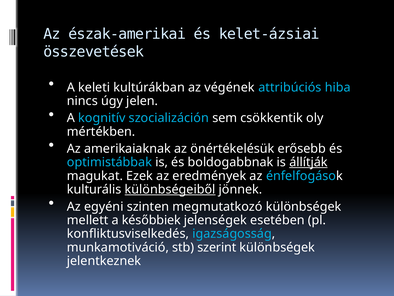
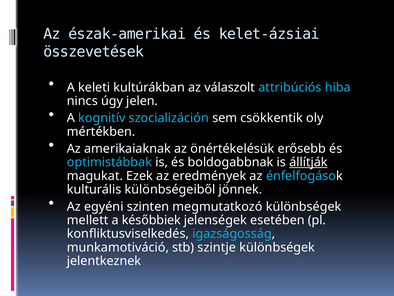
végének: végének -> válaszolt
különbségeiből underline: present -> none
szerint: szerint -> szintje
